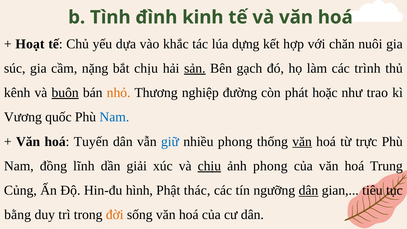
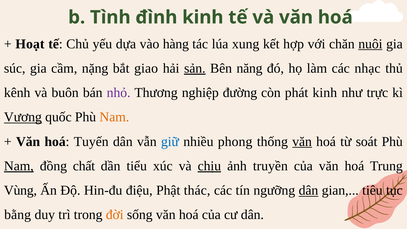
khắc: khắc -> hàng
dựng: dựng -> xung
nuôi underline: none -> present
bắt chịu: chịu -> giao
gạch: gạch -> năng
trình: trình -> nhạc
buôn underline: present -> none
nhỏ colour: orange -> purple
phát hoặc: hoặc -> kinh
trao: trao -> trực
Vương underline: none -> present
Nam at (114, 117) colour: blue -> orange
trực: trực -> soát
Nam at (19, 166) underline: none -> present
lĩnh: lĩnh -> chất
giải: giải -> tiểu
ảnh phong: phong -> truyền
Củng: Củng -> Vùng
hình: hình -> điệu
